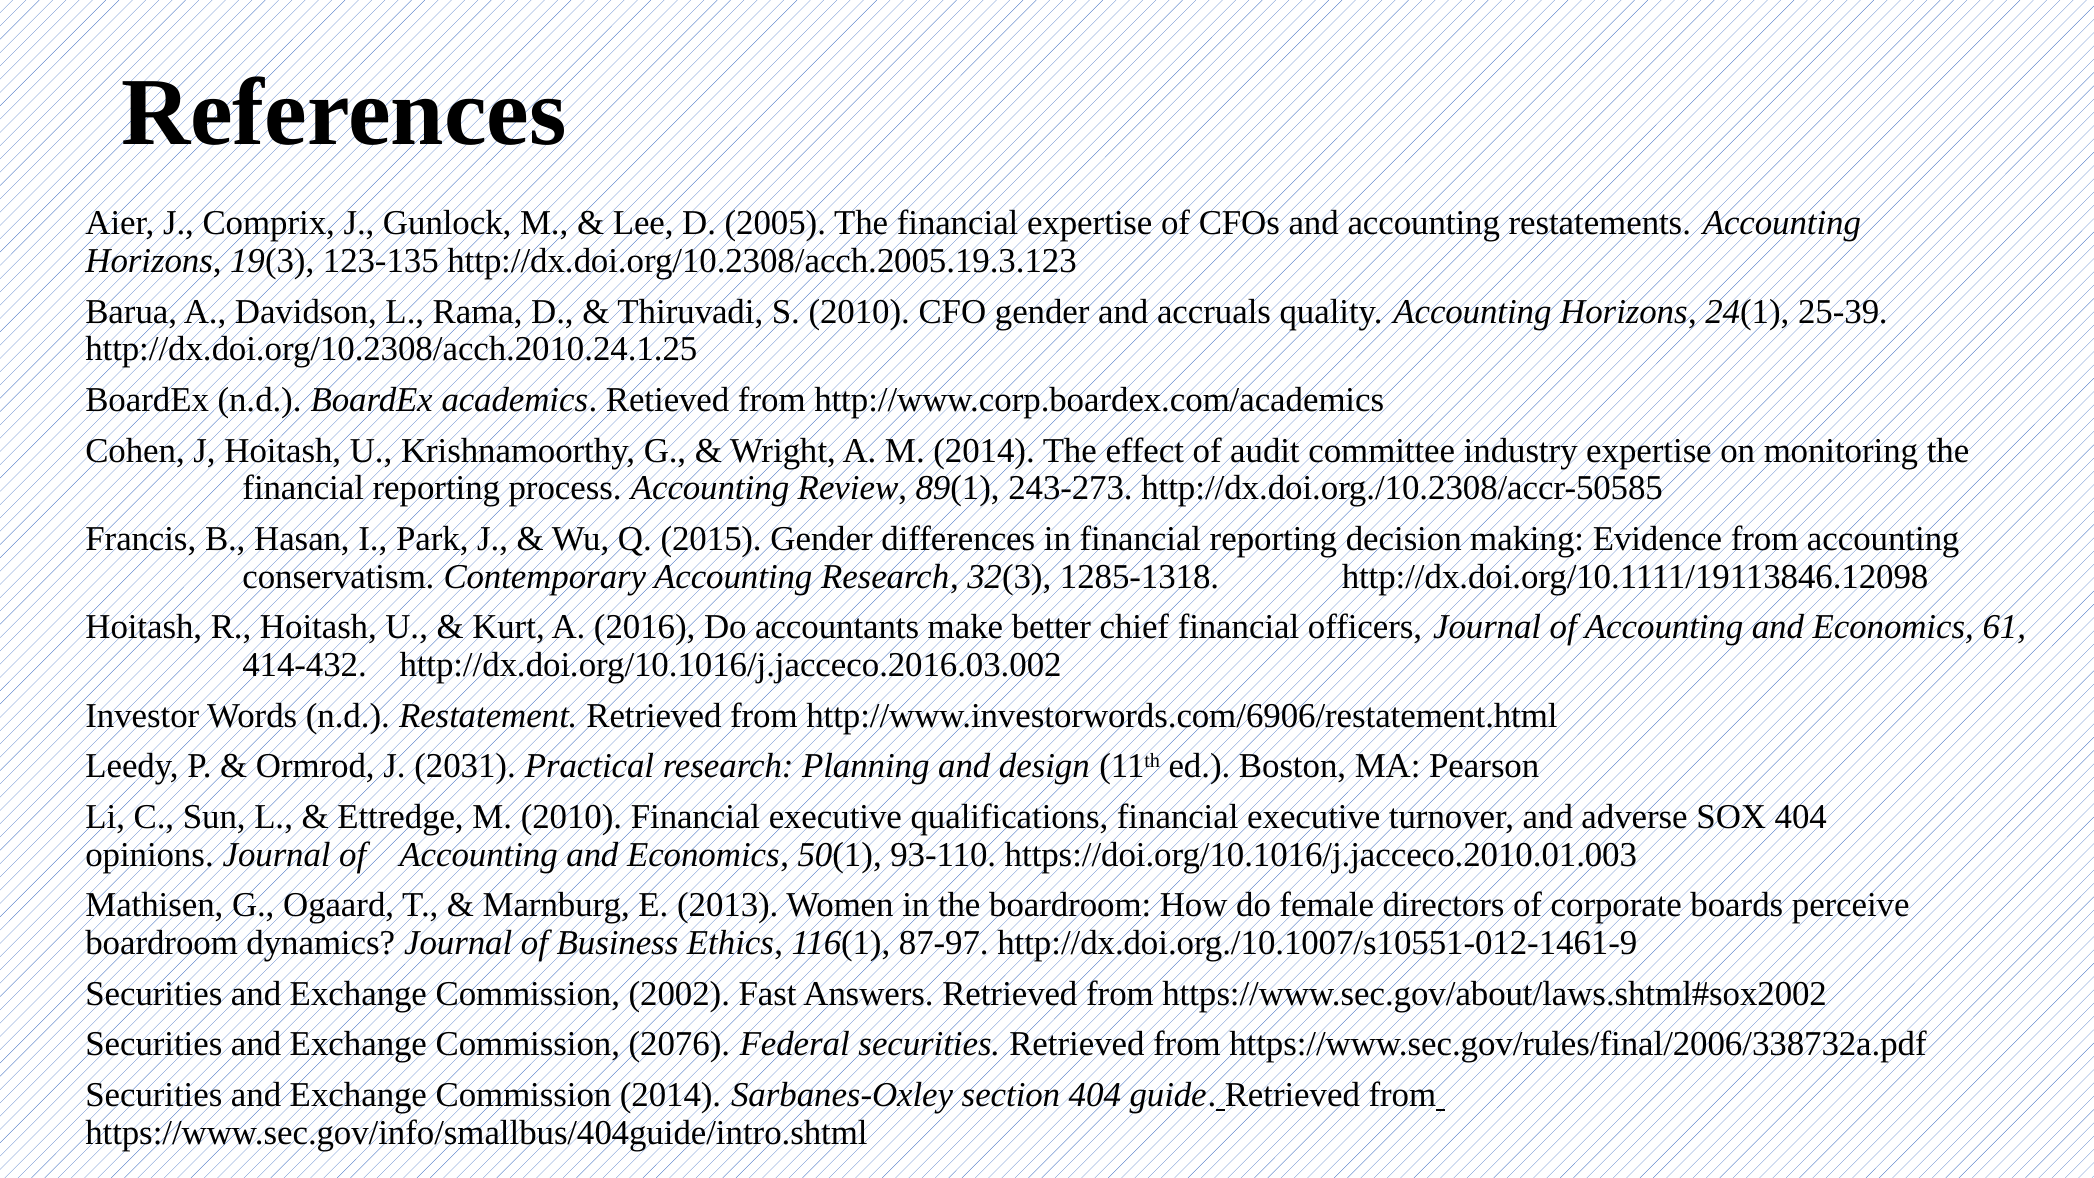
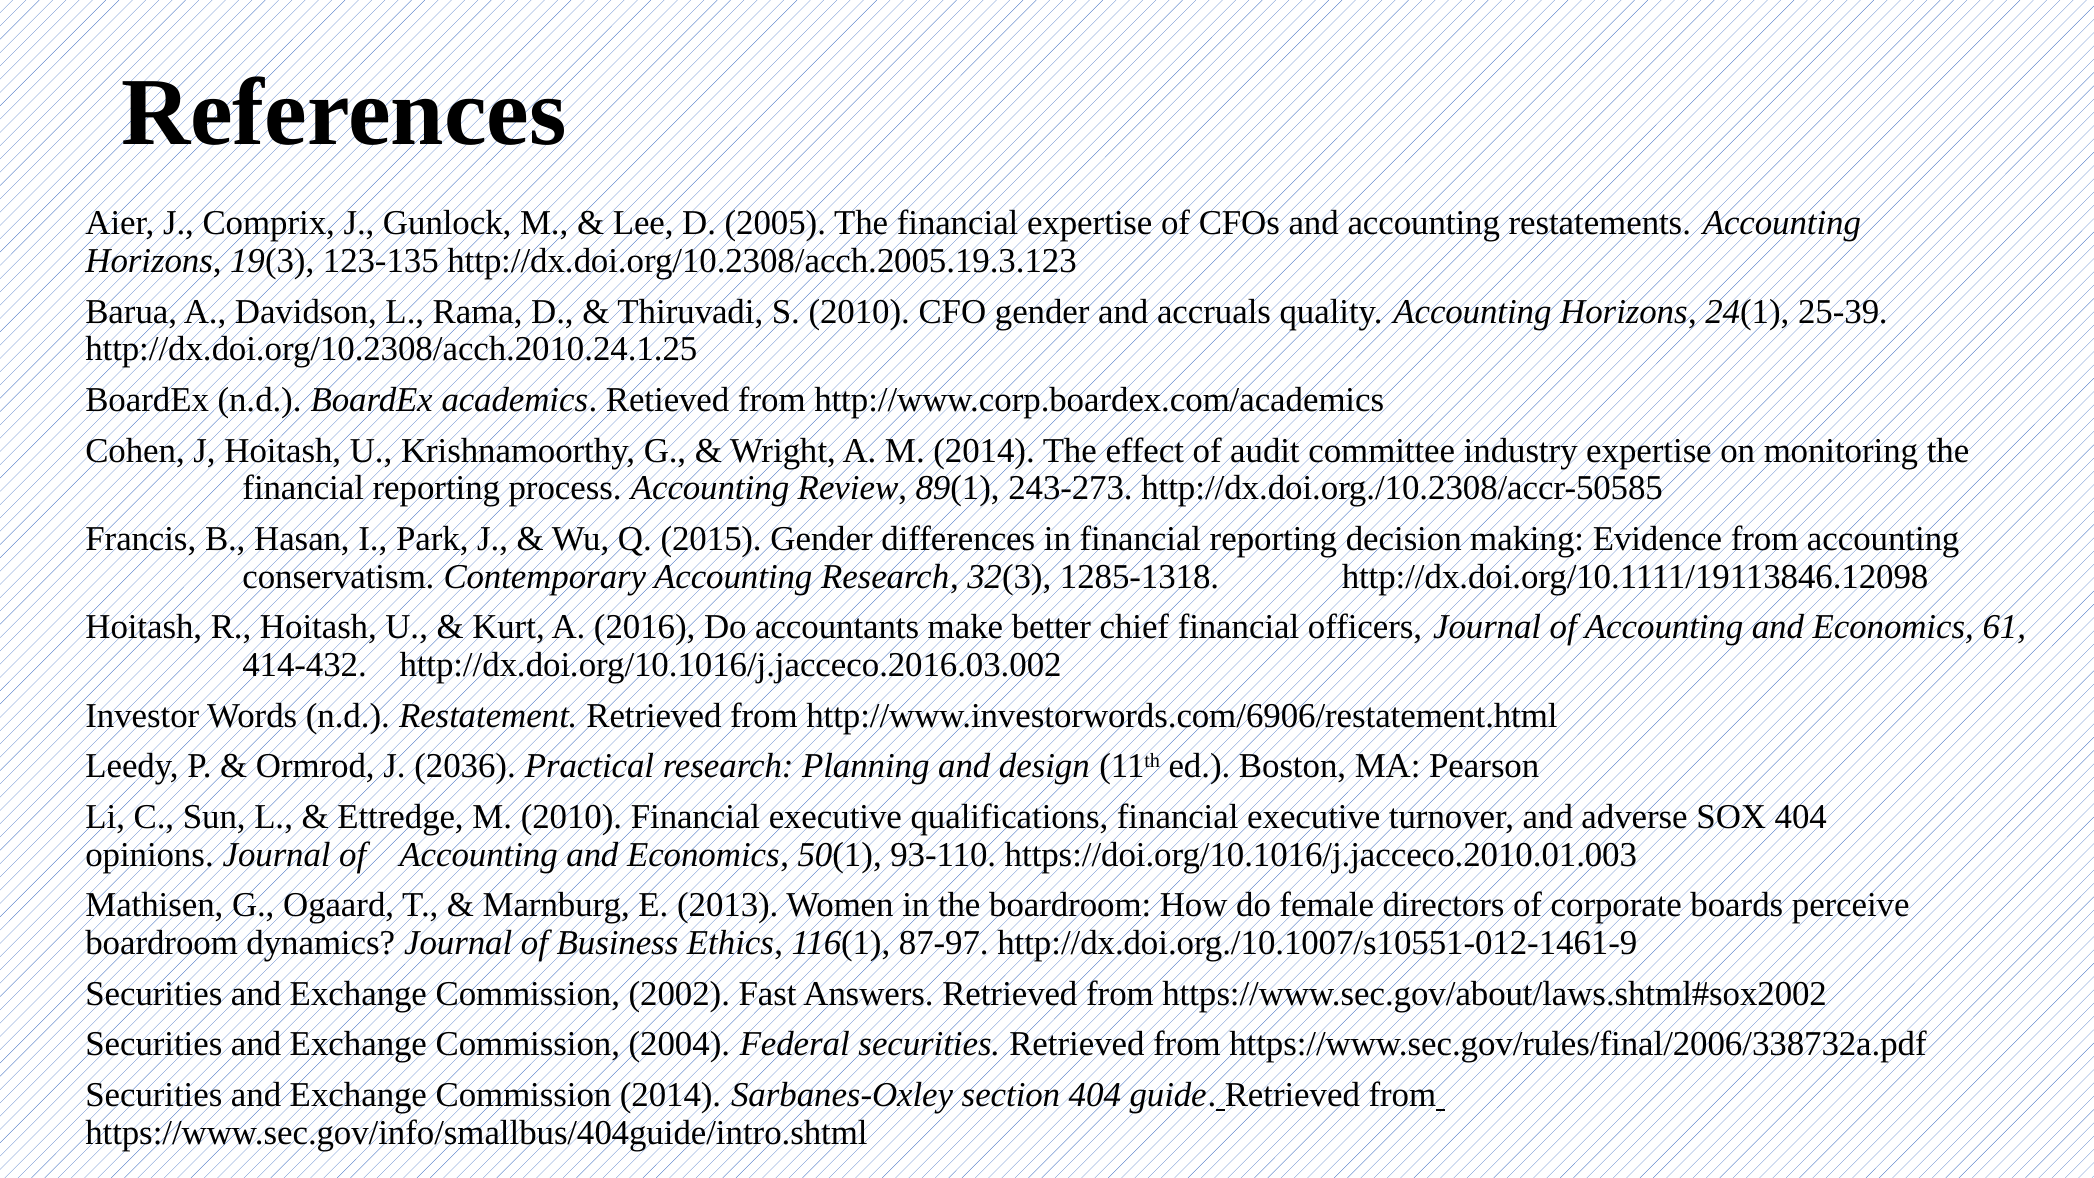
2031: 2031 -> 2036
2076: 2076 -> 2004
